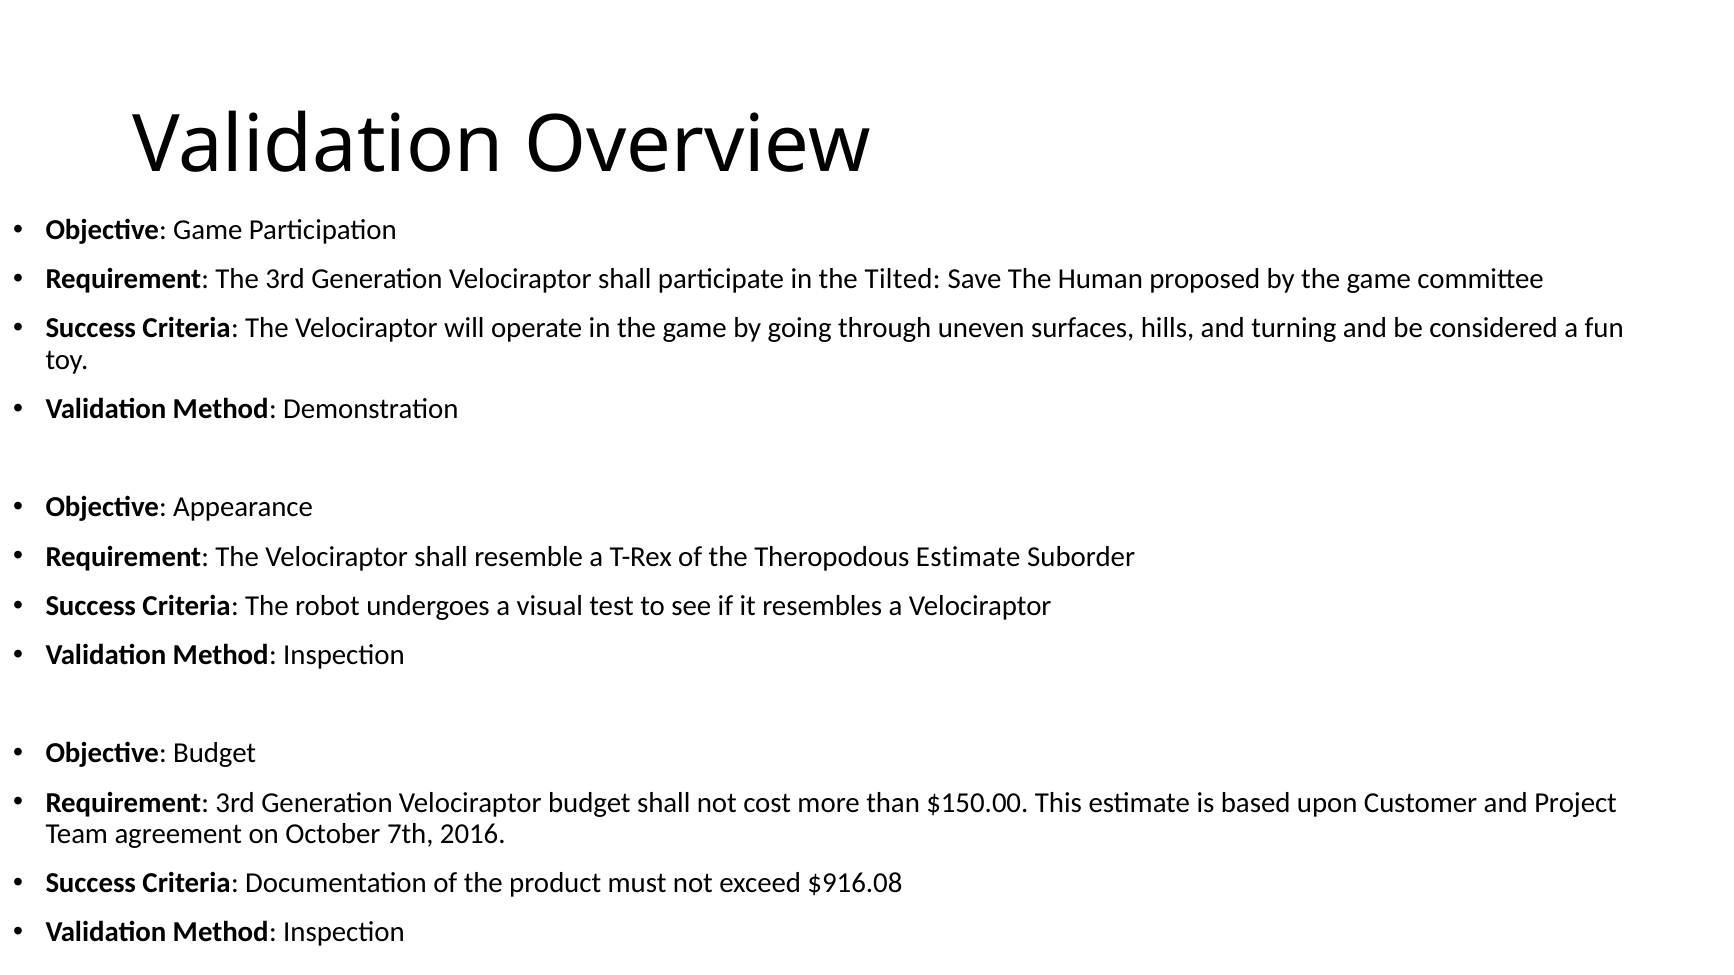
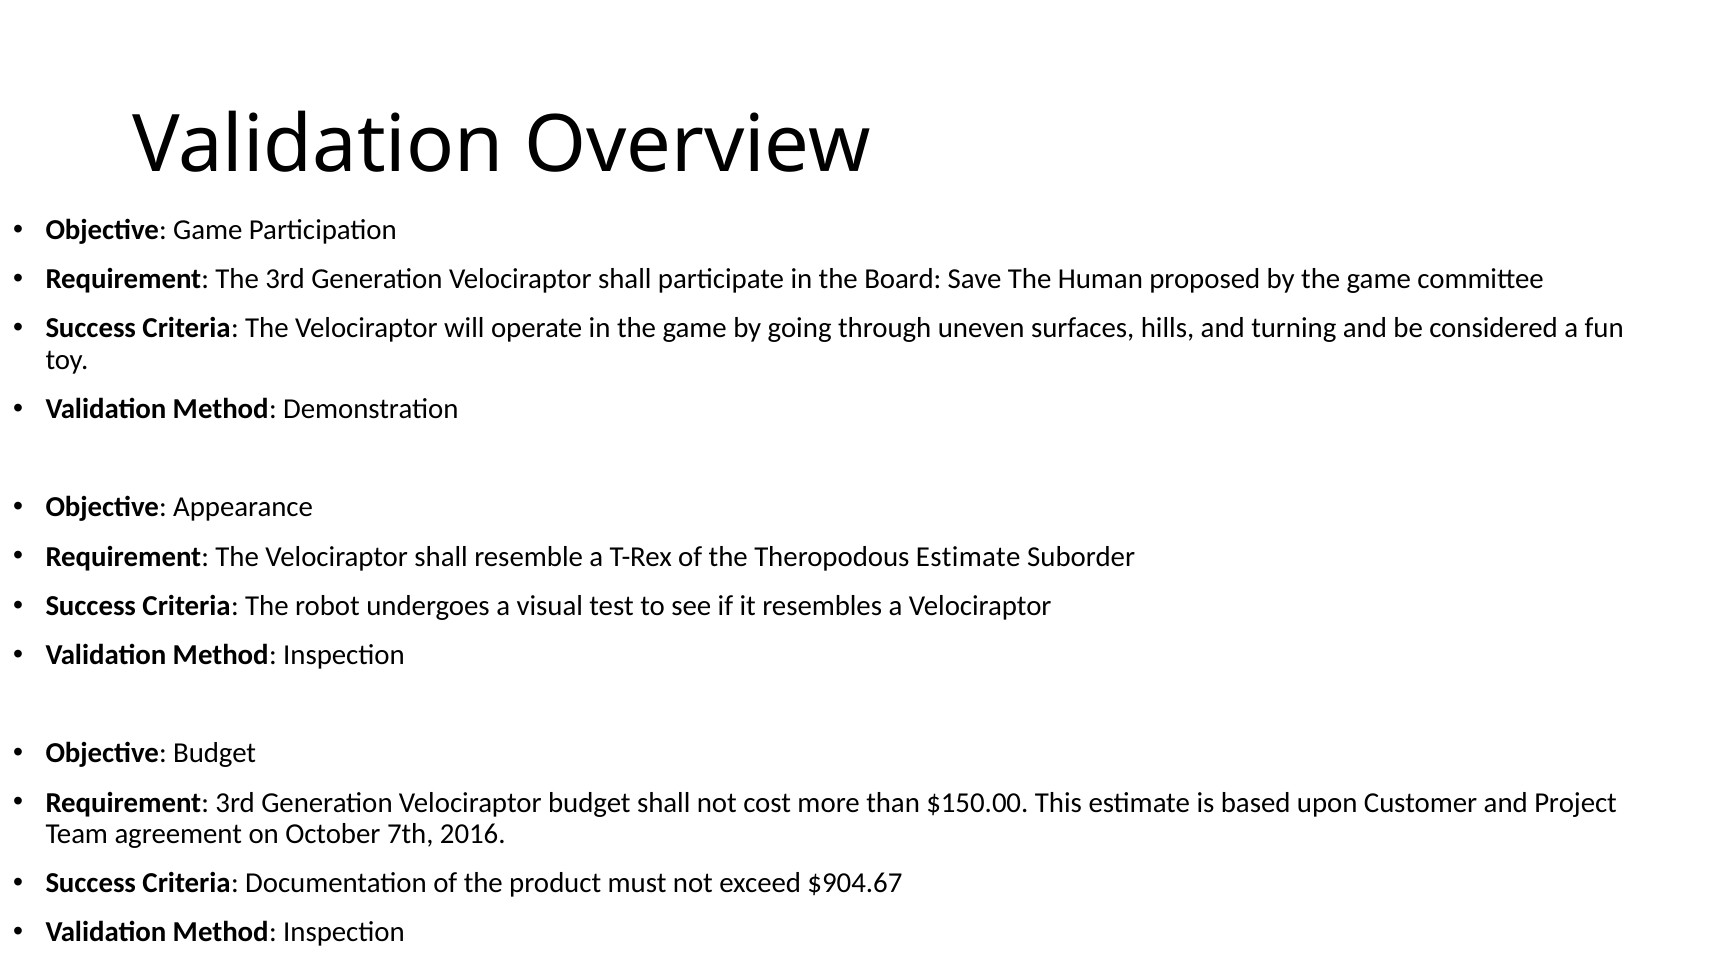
Tilted: Tilted -> Board
$916.08: $916.08 -> $904.67
